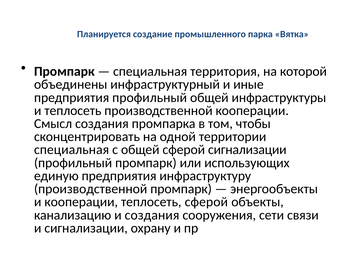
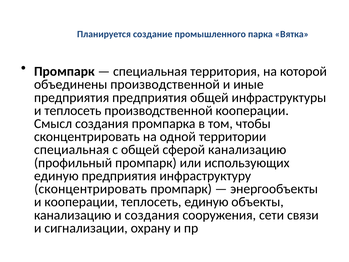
объединены инфраструктурный: инфраструктурный -> производственной
предприятия профильный: профильный -> предприятия
сферой сигнализации: сигнализации -> канализацию
производственной at (91, 189): производственной -> сконцентрировать
теплосеть сферой: сферой -> единую
